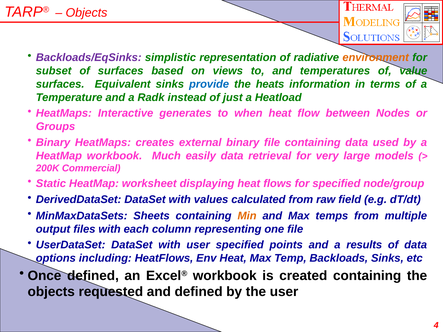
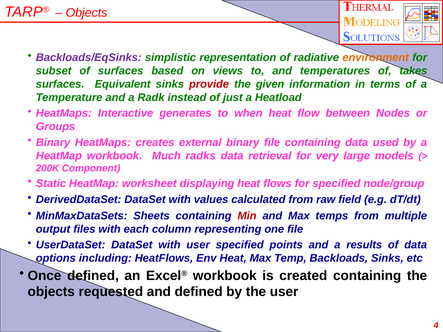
value: value -> takes
provide colour: blue -> red
heats: heats -> given
easily: easily -> radks
Commercial: Commercial -> Component
Min colour: orange -> red
